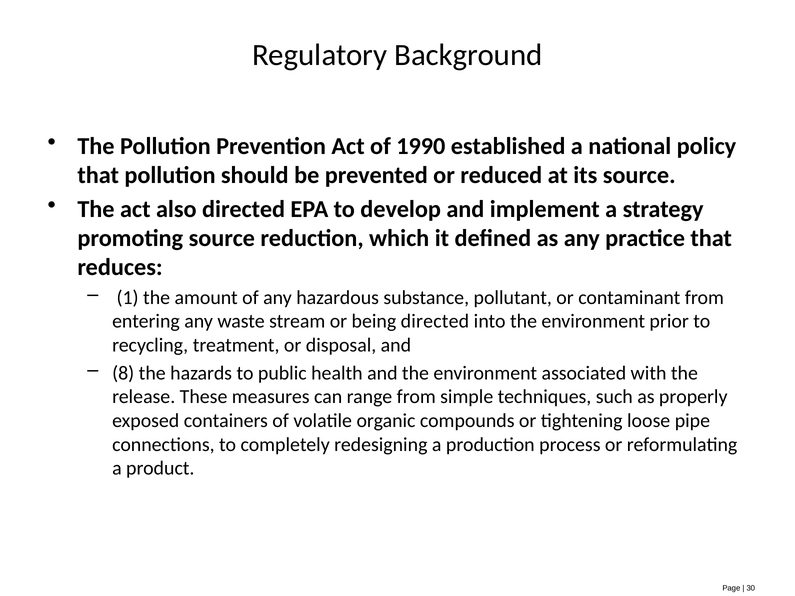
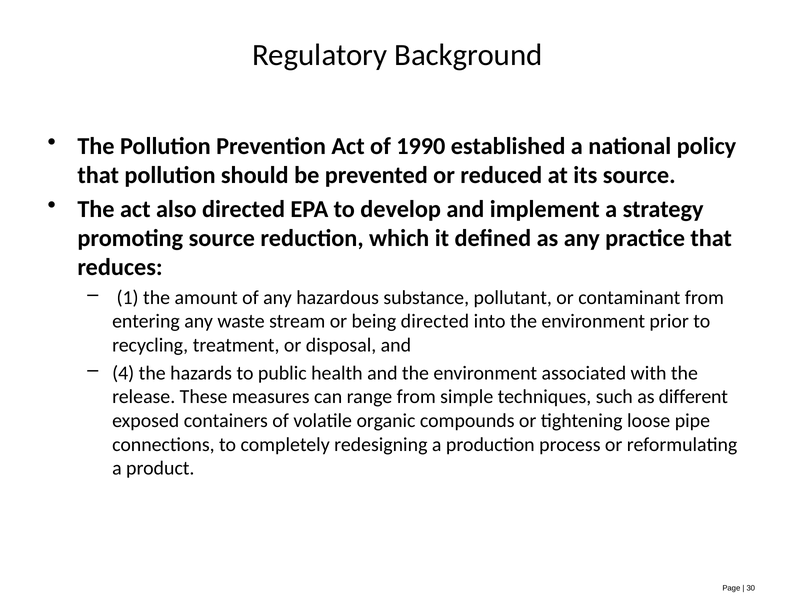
8: 8 -> 4
properly: properly -> different
